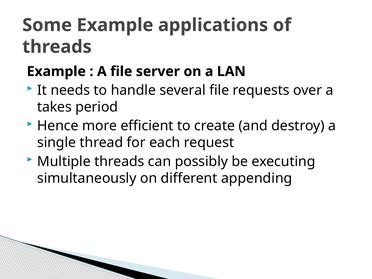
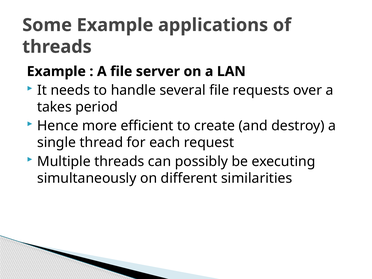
appending: appending -> similarities
